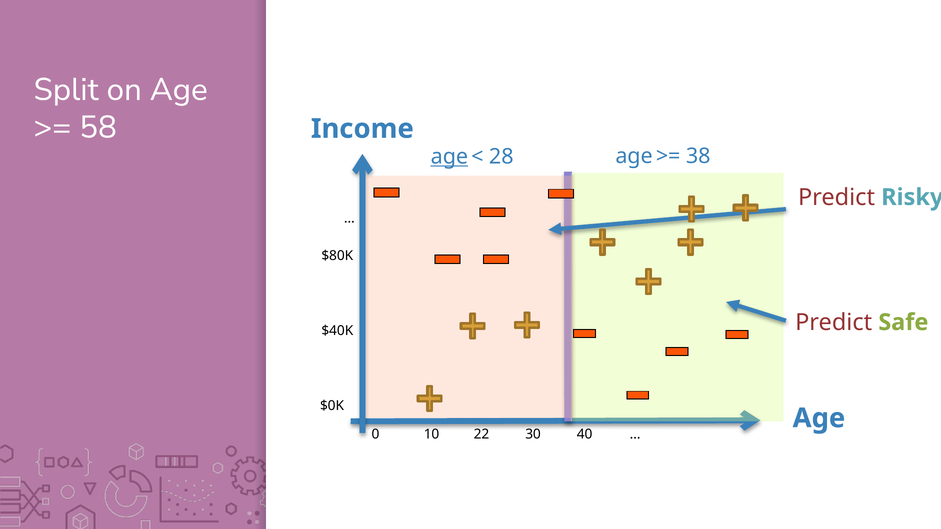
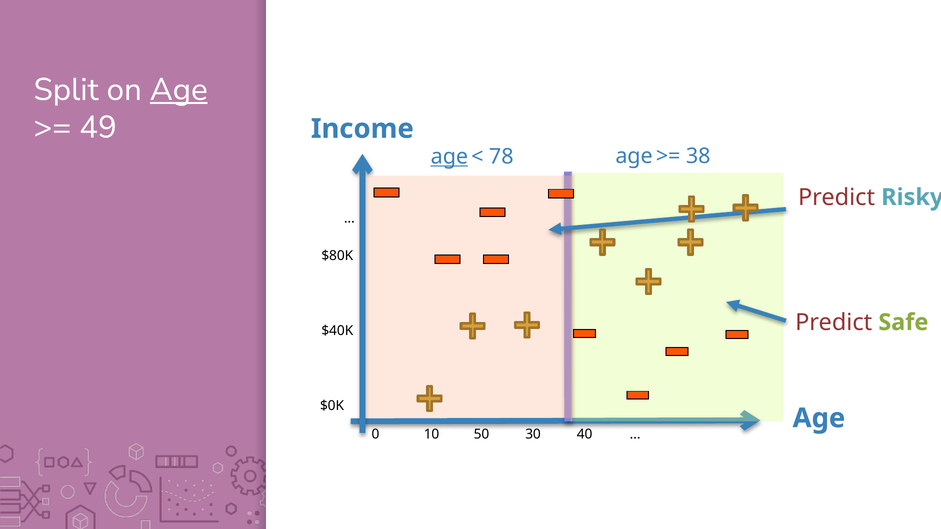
Age at (179, 90) underline: none -> present
58: 58 -> 49
28: 28 -> 78
22: 22 -> 50
